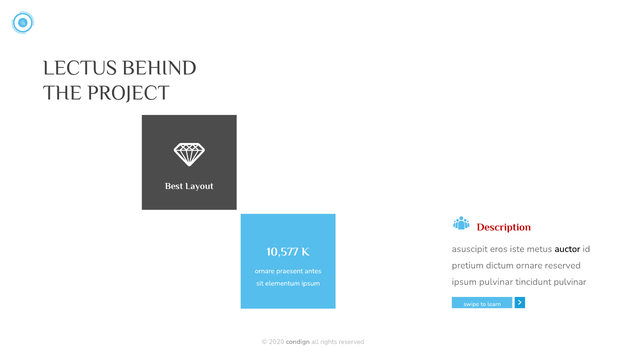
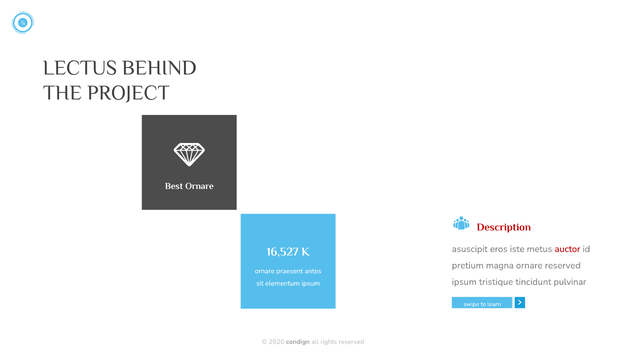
Best Layout: Layout -> Ornare
auctor colour: black -> red
10,577: 10,577 -> 16,527
dictum: dictum -> magna
ipsum pulvinar: pulvinar -> tristique
